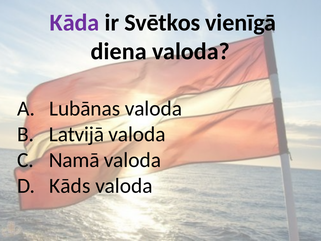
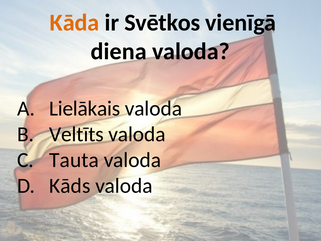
Kāda colour: purple -> orange
Lubānas: Lubānas -> Lielākais
Latvijā: Latvijā -> Veltīts
Namā: Namā -> Tauta
